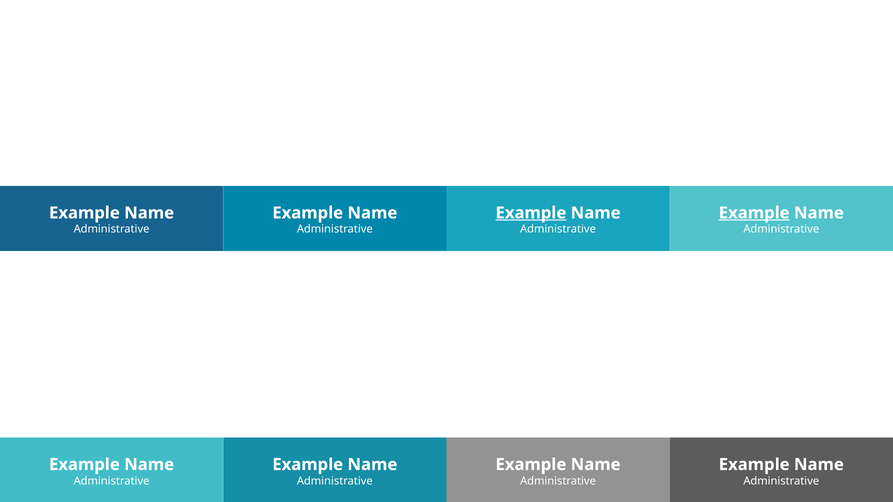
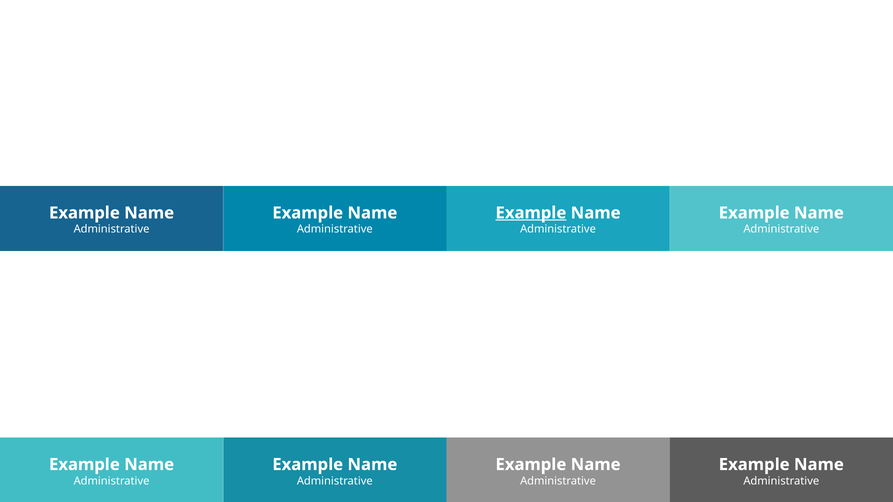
Example at (754, 213) underline: present -> none
